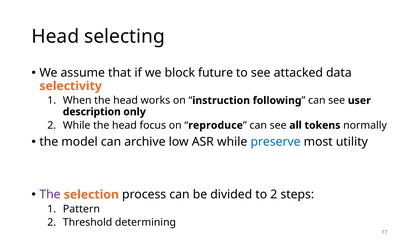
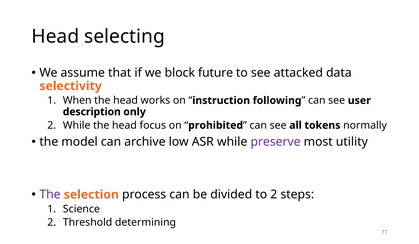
reproduce: reproduce -> prohibited
preserve colour: blue -> purple
Pattern: Pattern -> Science
